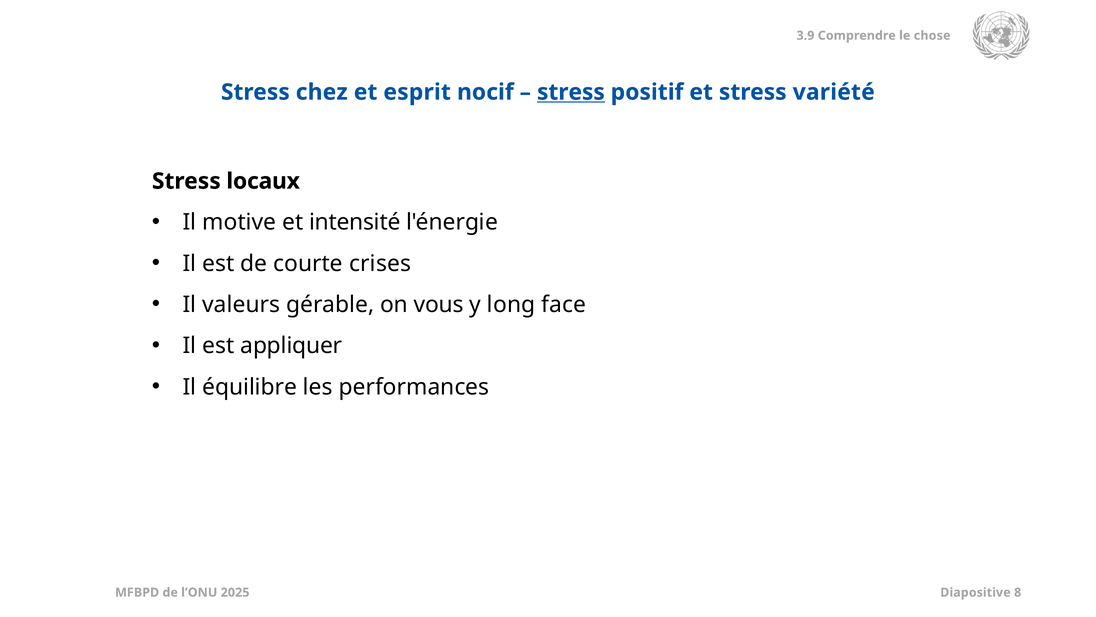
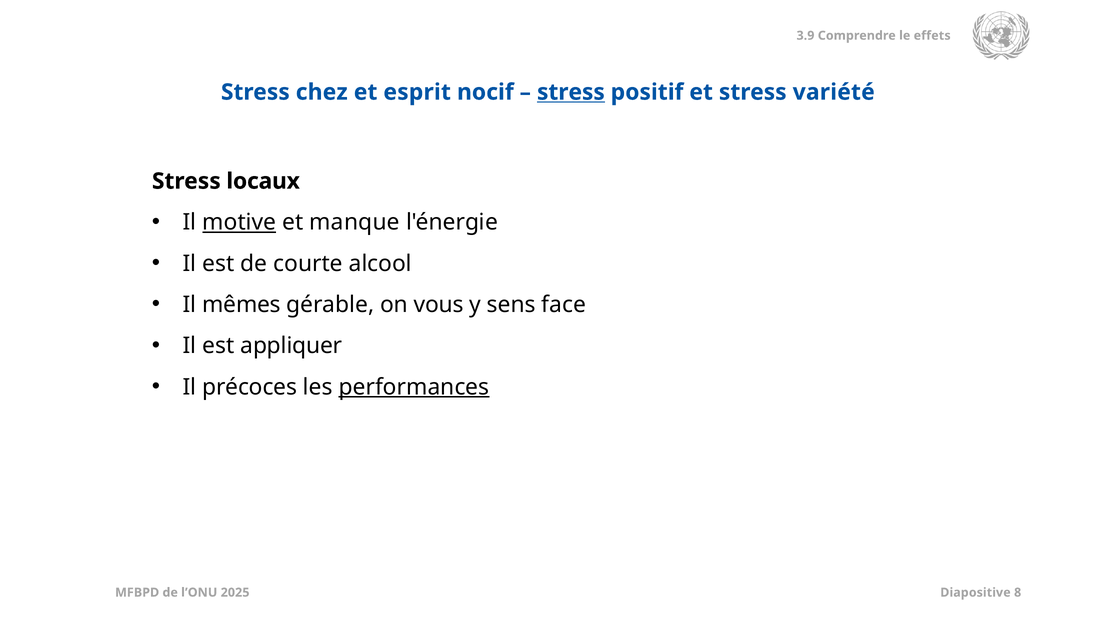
chose: chose -> effets
motive underline: none -> present
intensité: intensité -> manque
crises: crises -> alcool
valeurs: valeurs -> mêmes
long: long -> sens
équilibre: équilibre -> précoces
performances underline: none -> present
